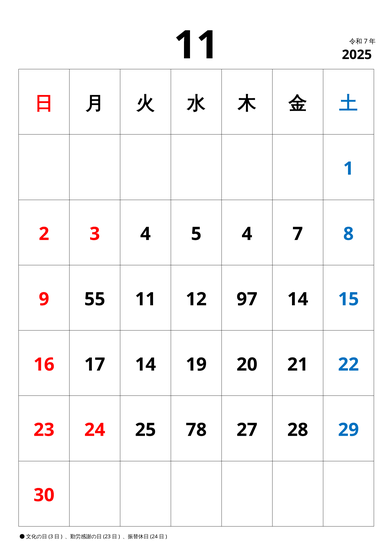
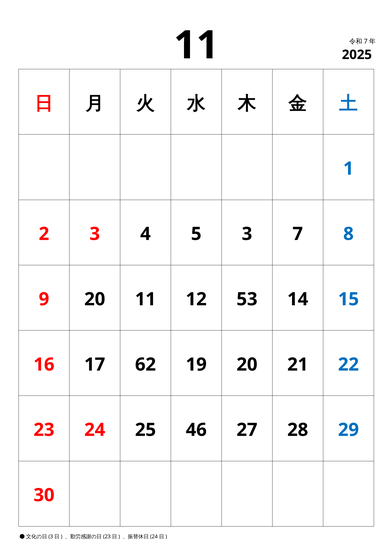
5 4: 4 -> 3
9 55: 55 -> 20
97: 97 -> 53
17 14: 14 -> 62
78: 78 -> 46
